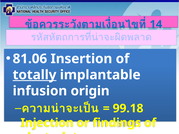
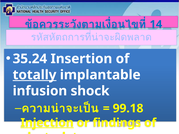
81.06: 81.06 -> 35.24
origin: origin -> shock
Injection underline: none -> present
